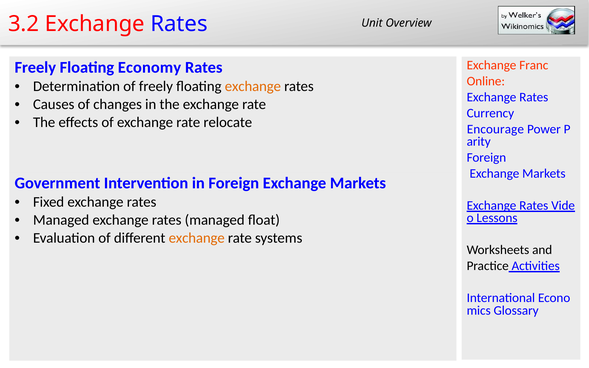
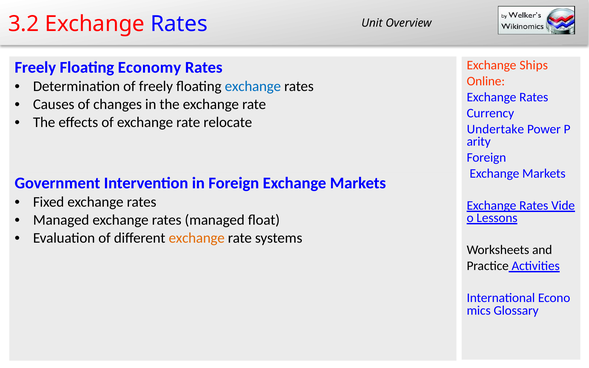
Franc: Franc -> Ships
exchange at (253, 86) colour: orange -> blue
Encourage: Encourage -> Undertake
